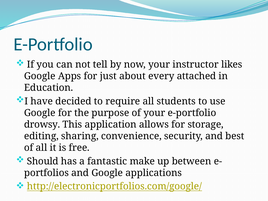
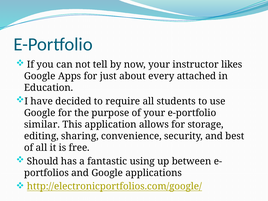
drowsy: drowsy -> similar
make: make -> using
